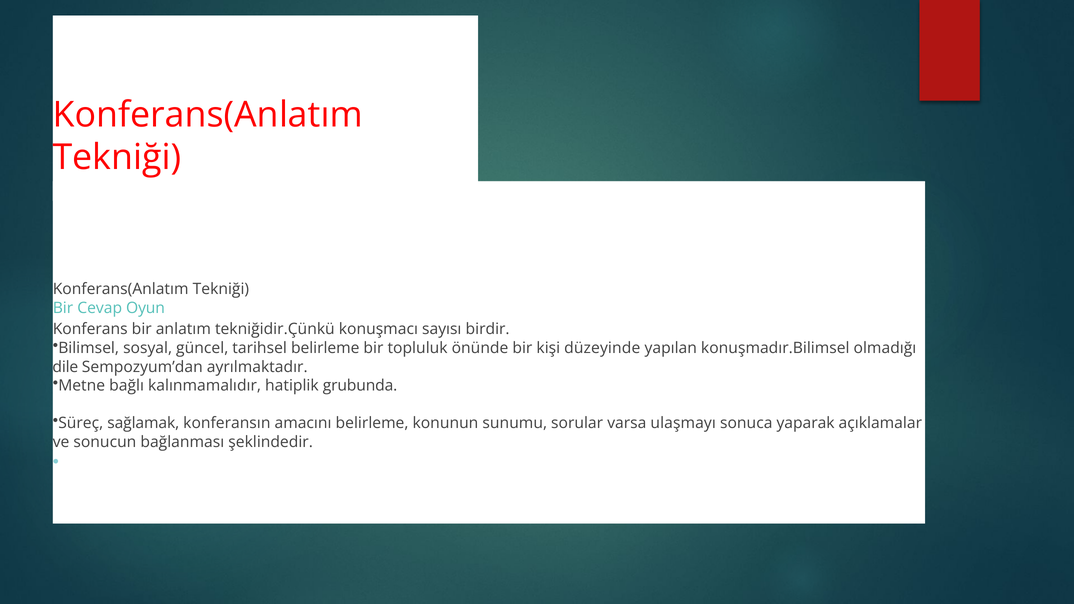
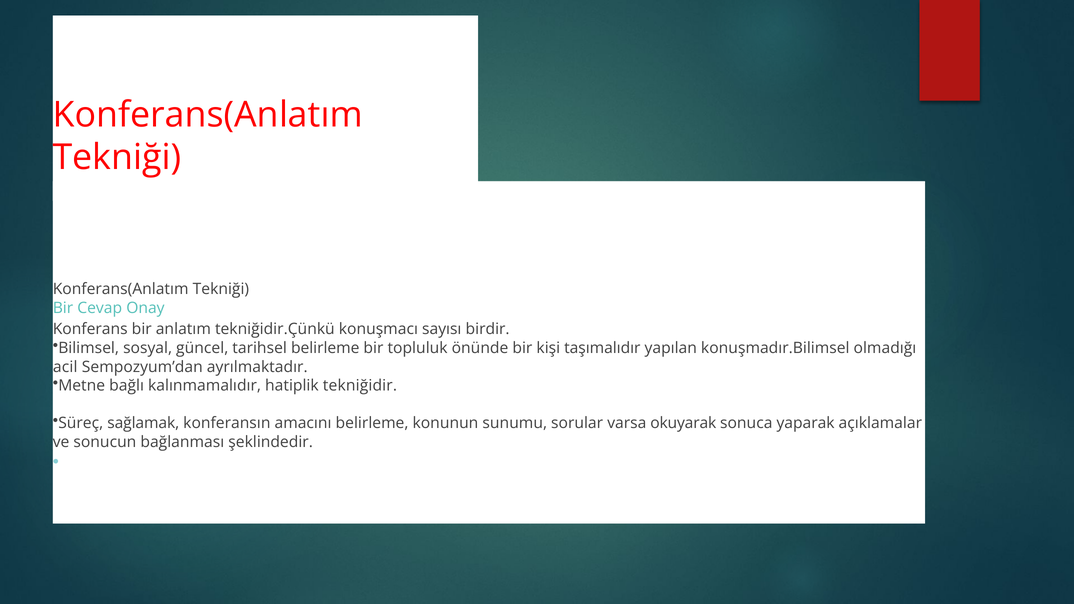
Oyun: Oyun -> Onay
düzeyinde: düzeyinde -> taşımalıdır
dile: dile -> acil
grubunda: grubunda -> tekniğidir
ulaşmayı: ulaşmayı -> okuyarak
